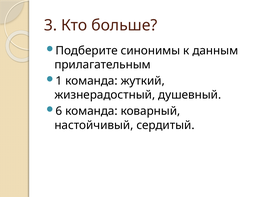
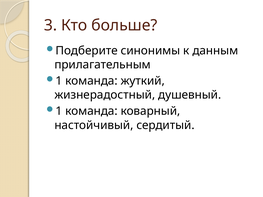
6 at (59, 111): 6 -> 1
